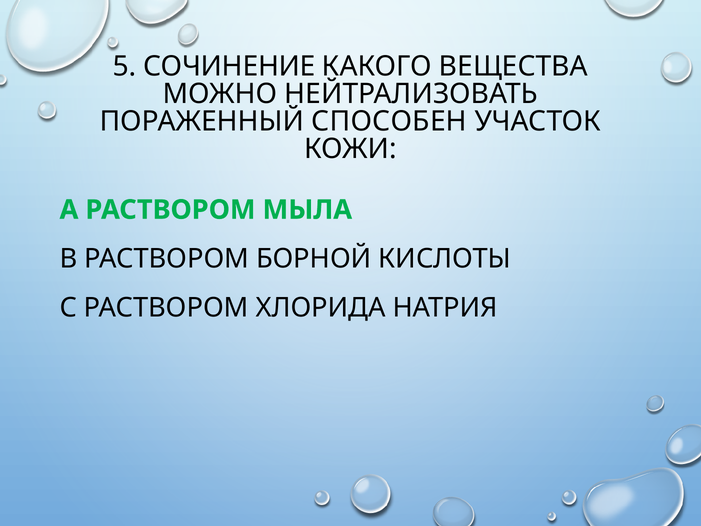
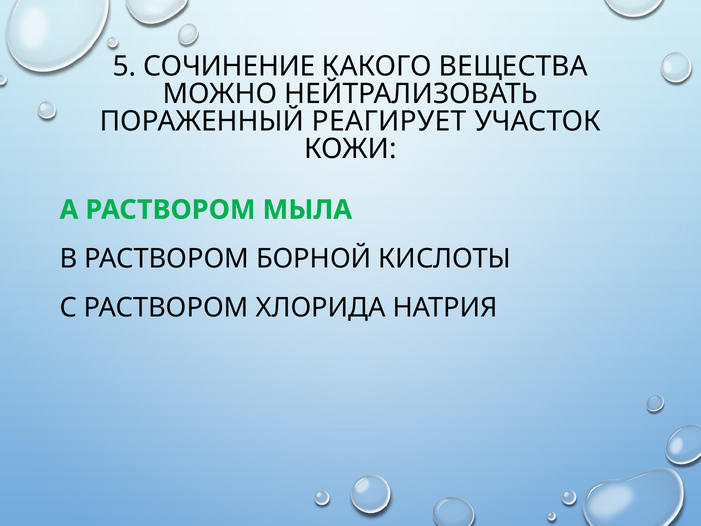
СПОСОБЕН: СПОСОБЕН -> РЕАГИРУЕТ
